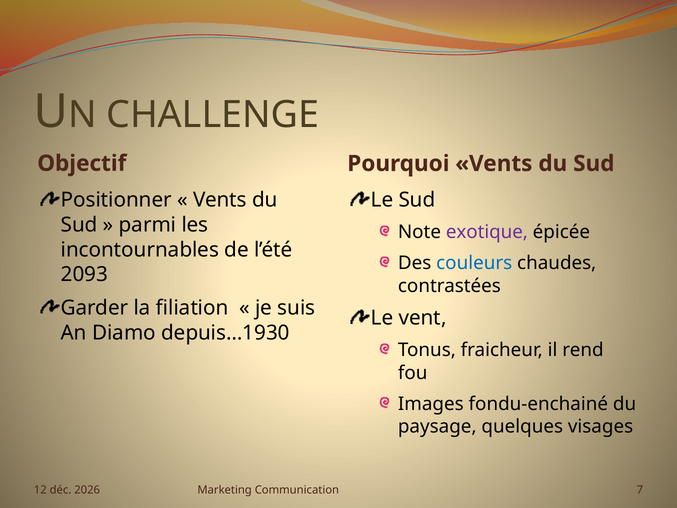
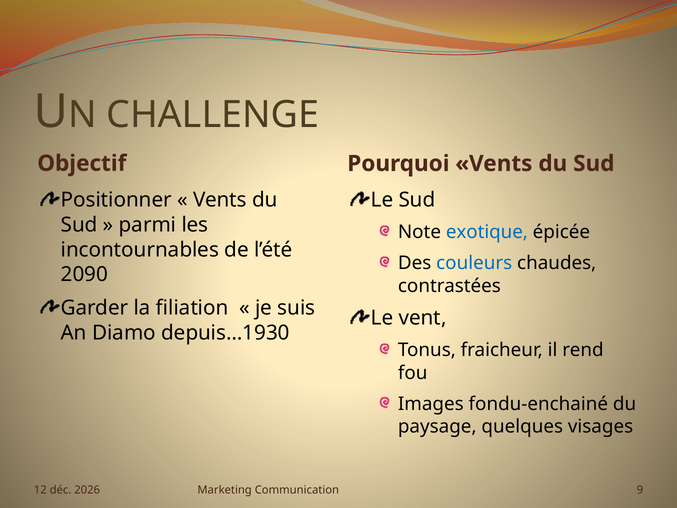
exotique colour: purple -> blue
2093: 2093 -> 2090
7: 7 -> 9
